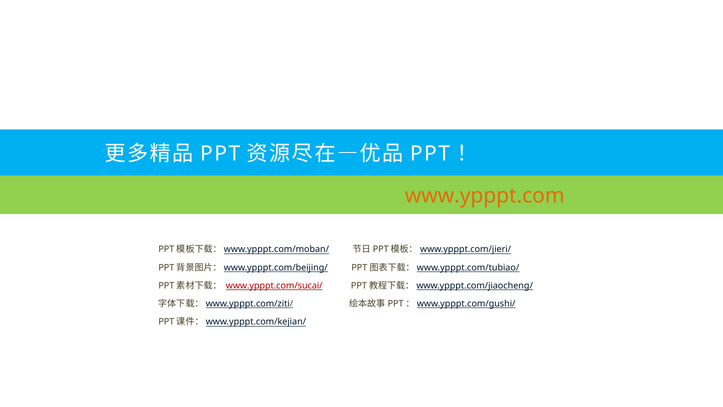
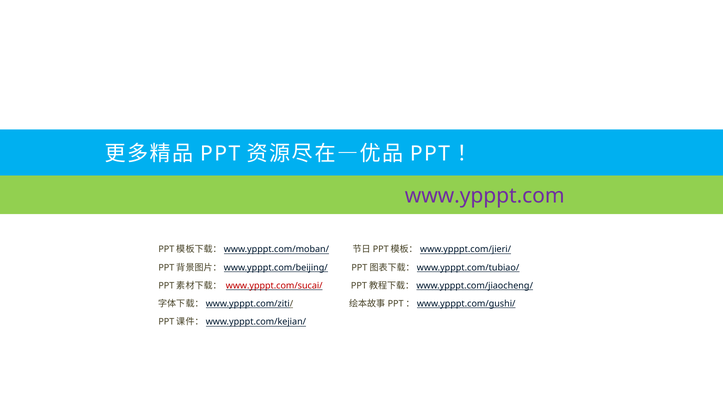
www.ypppt.com colour: orange -> purple
